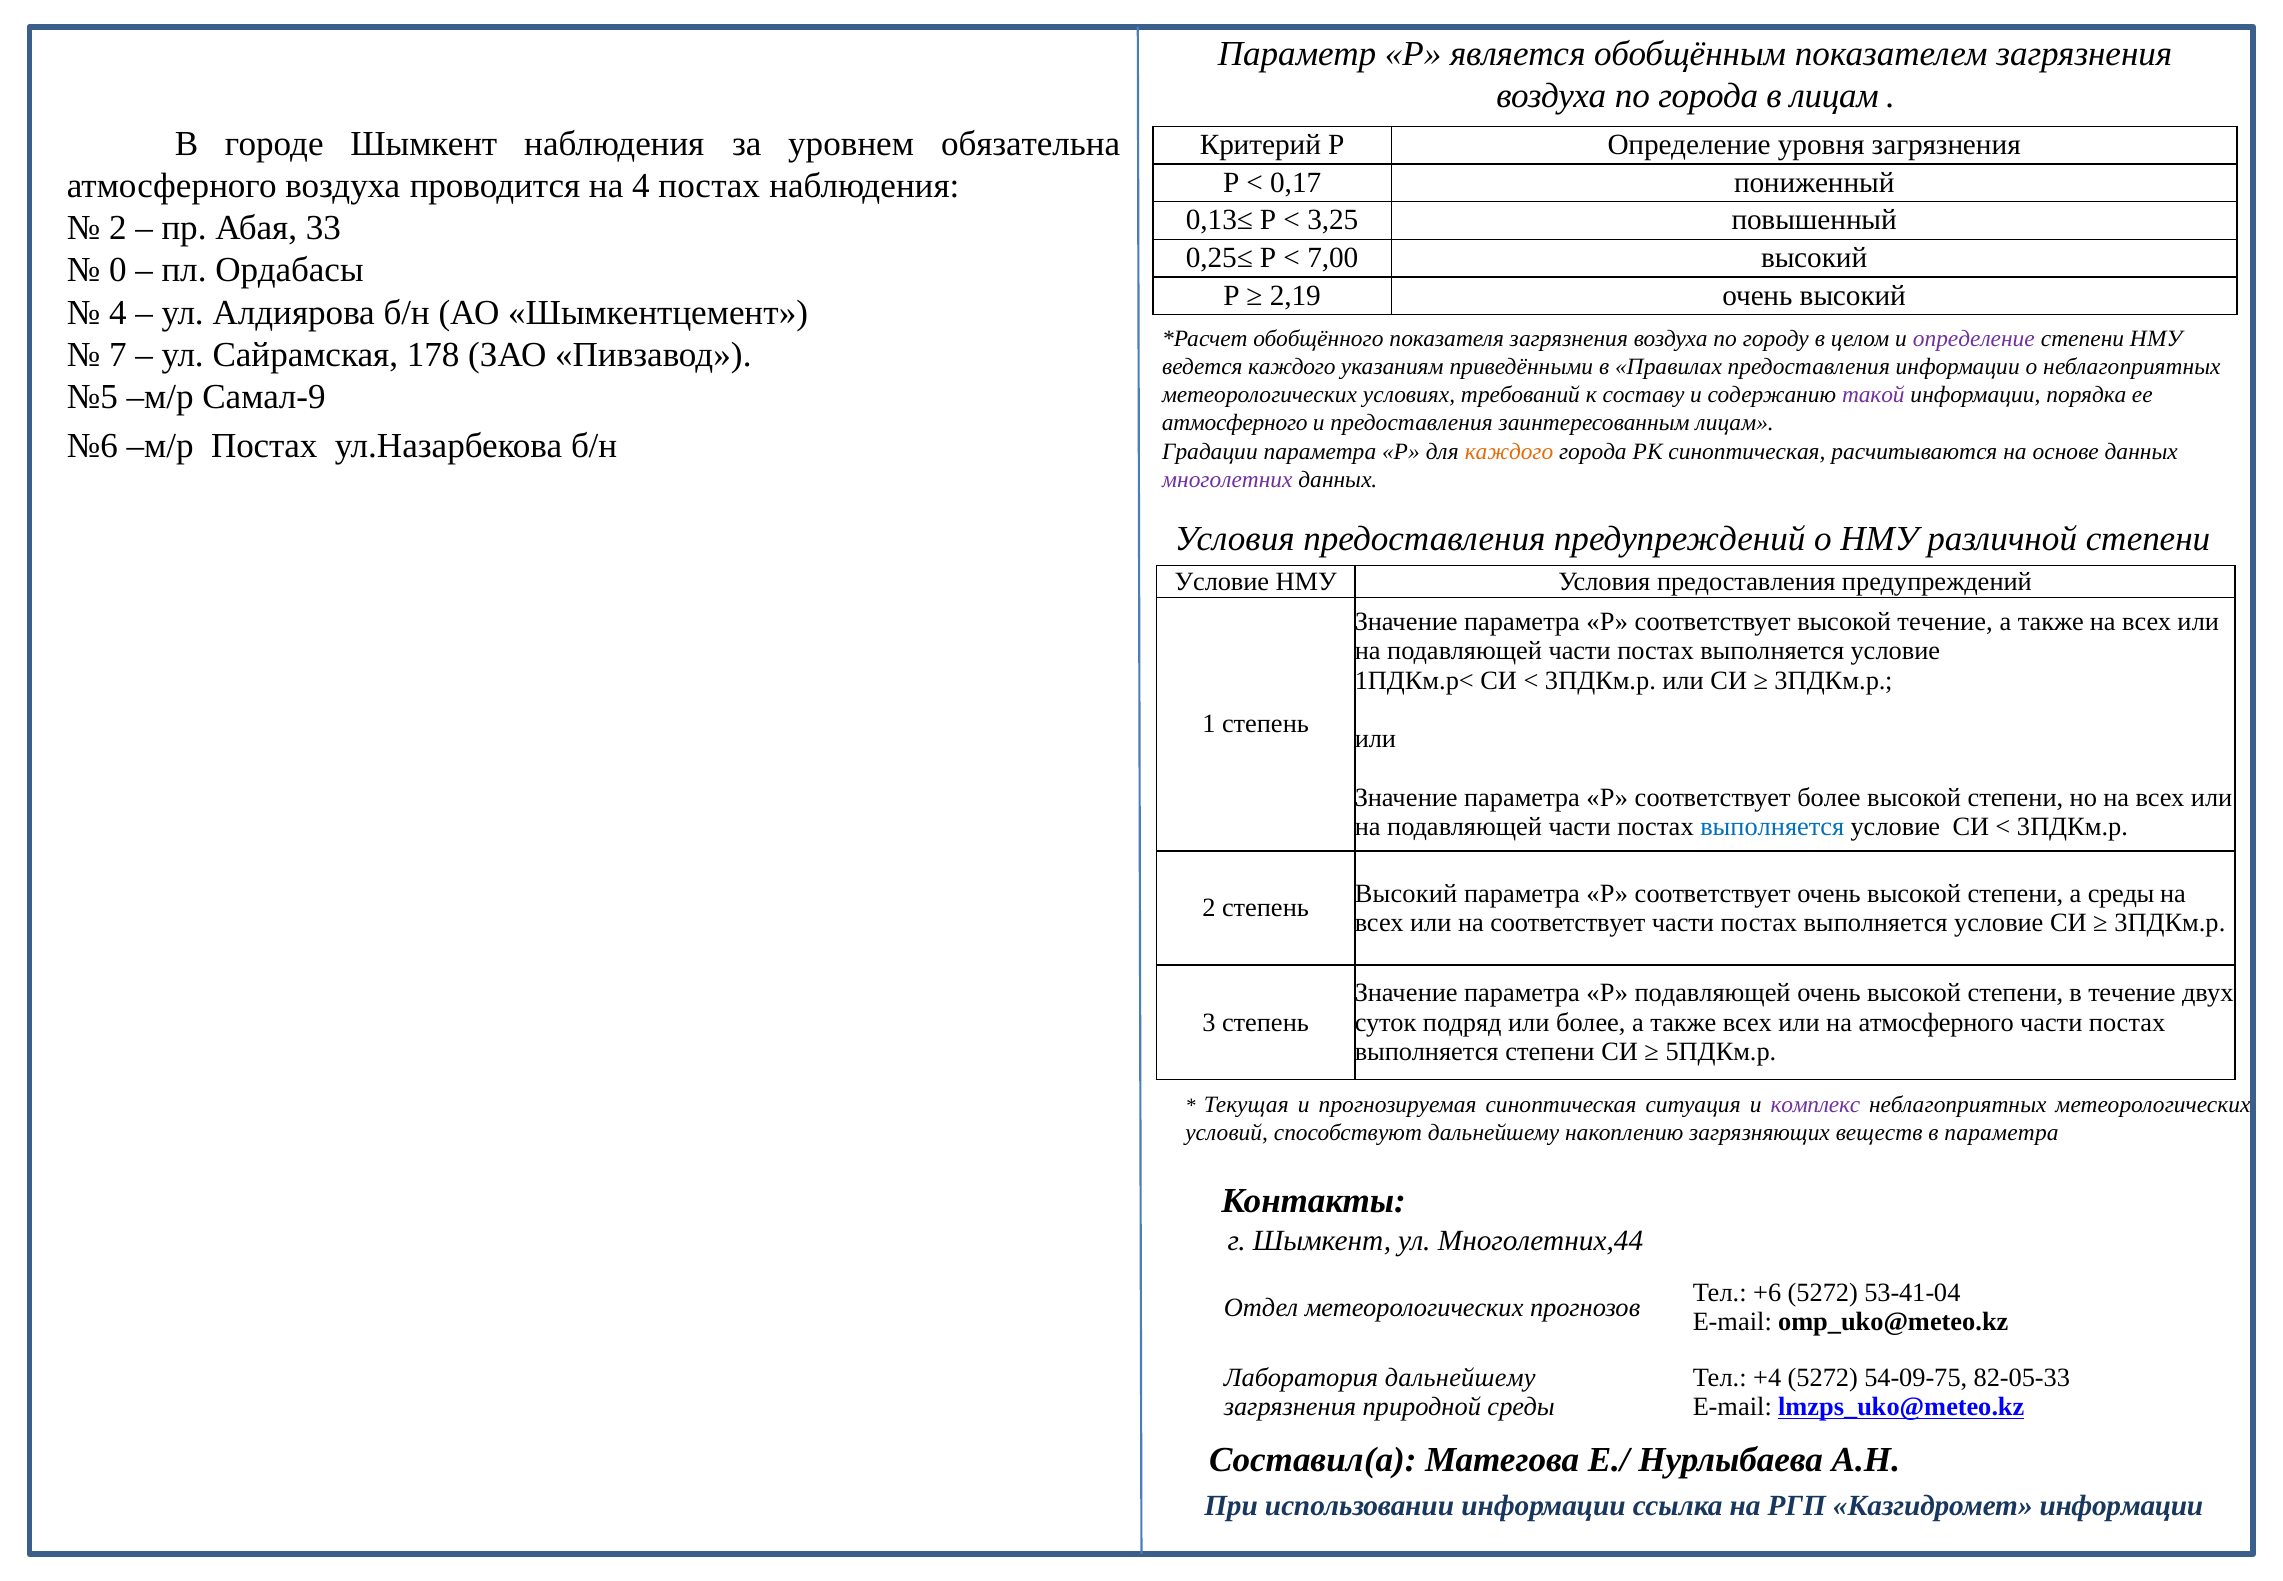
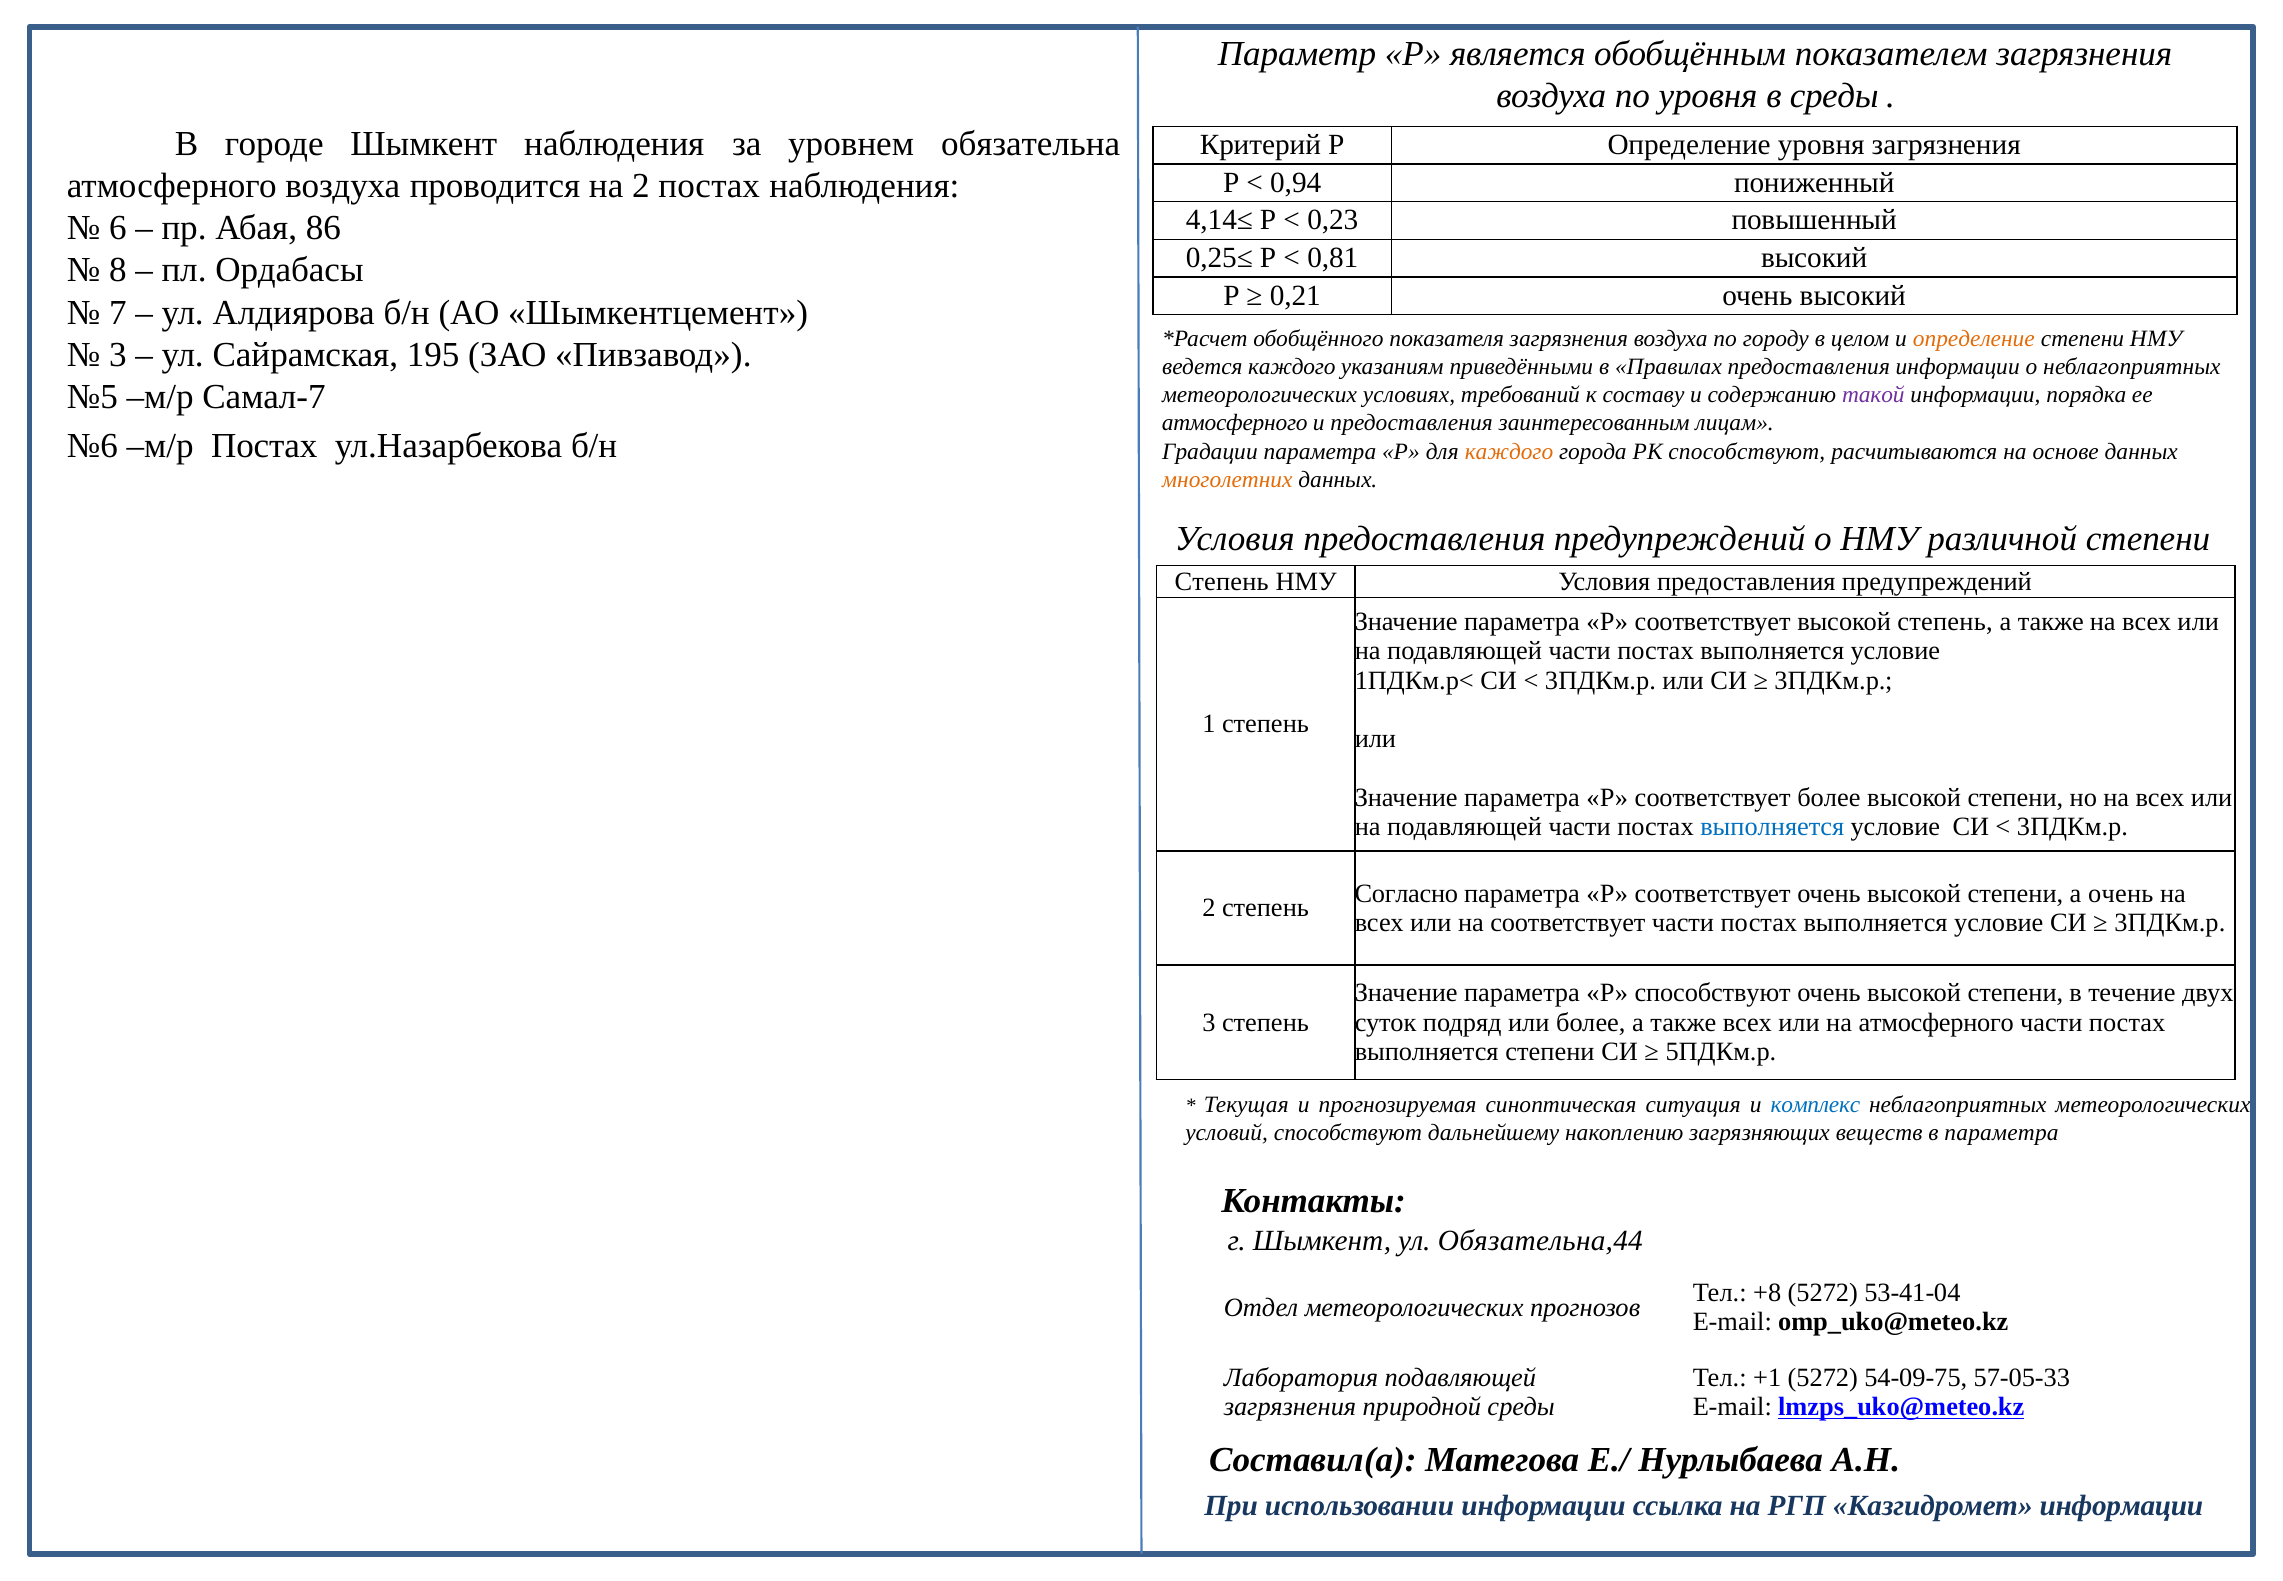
по города: города -> уровня
в лицам: лицам -> среды
0,17: 0,17 -> 0,94
на 4: 4 -> 2
0,13≤: 0,13≤ -> 4,14≤
3,25: 3,25 -> 0,23
2 at (118, 228): 2 -> 6
33: 33 -> 86
7,00: 7,00 -> 0,81
0: 0 -> 8
2,19: 2,19 -> 0,21
4 at (118, 312): 4 -> 7
определение at (1974, 339) colour: purple -> orange
7 at (118, 354): 7 -> 3
178: 178 -> 195
Самал-9: Самал-9 -> Самал-7
РК синоптическая: синоптическая -> способствуют
многолетних colour: purple -> orange
Условие at (1222, 581): Условие -> Степень
высокой течение: течение -> степень
Высокий at (1406, 893): Высокий -> Согласно
а среды: среды -> очень
Р подавляющей: подавляющей -> способствуют
комплекс colour: purple -> blue
Многолетних,44: Многолетних,44 -> Обязательна,44
+6: +6 -> +8
Лаборатория дальнейшему: дальнейшему -> подавляющей
+4: +4 -> +1
82-05-33: 82-05-33 -> 57-05-33
